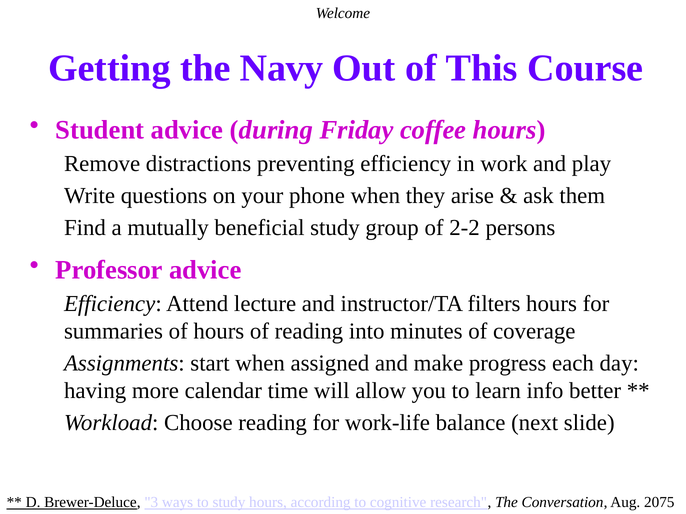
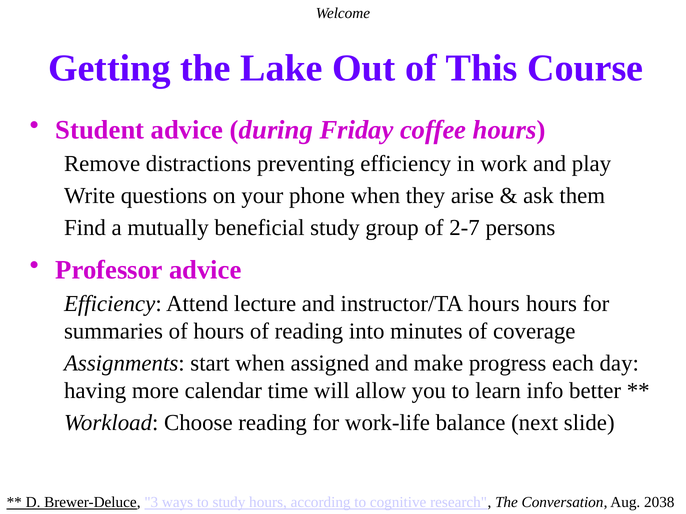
Navy: Navy -> Lake
2-2: 2-2 -> 2-7
instructor/TA filters: filters -> hours
2075: 2075 -> 2038
